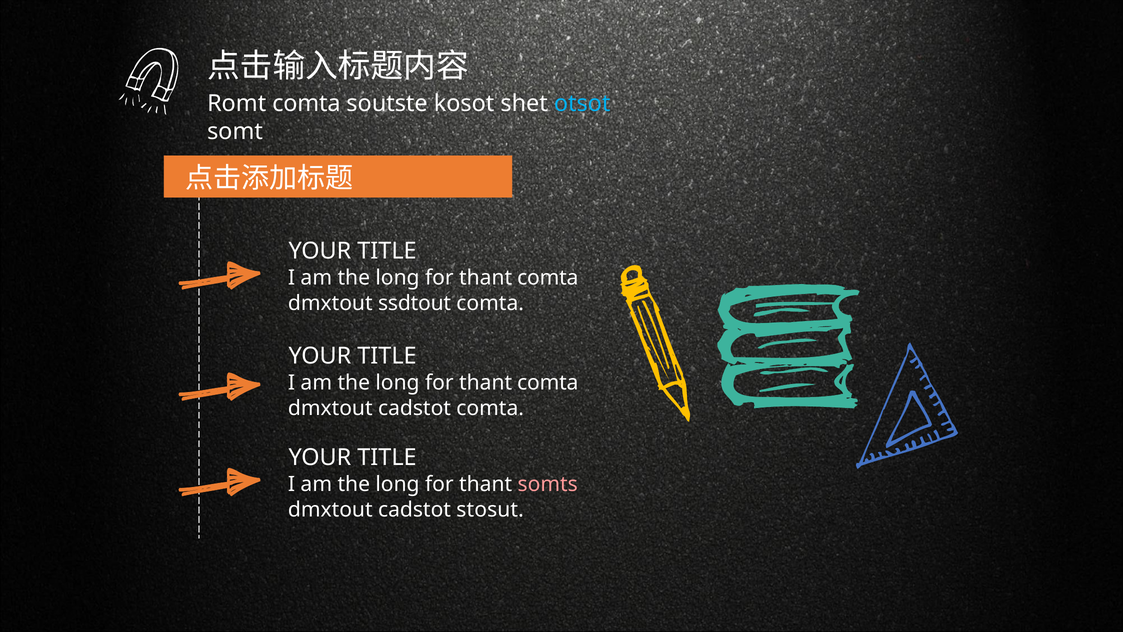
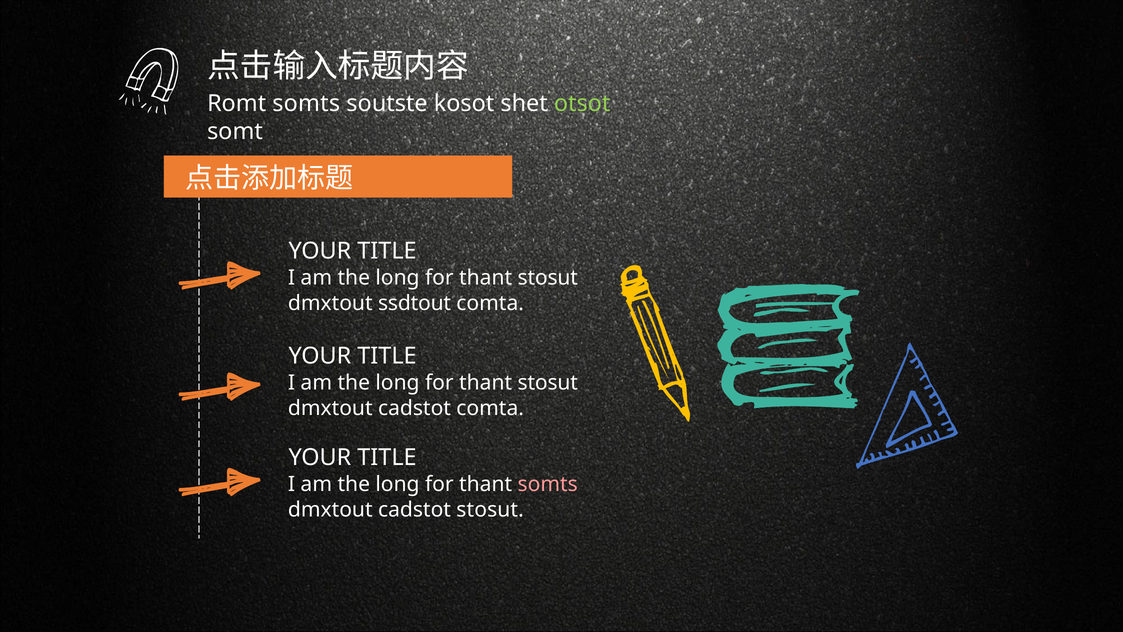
Romt comta: comta -> somts
otsot colour: light blue -> light green
comta at (548, 278): comta -> stosut
comta at (548, 383): comta -> stosut
